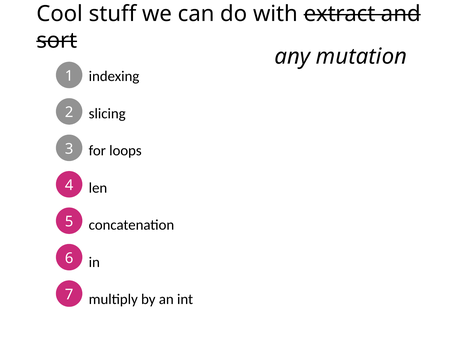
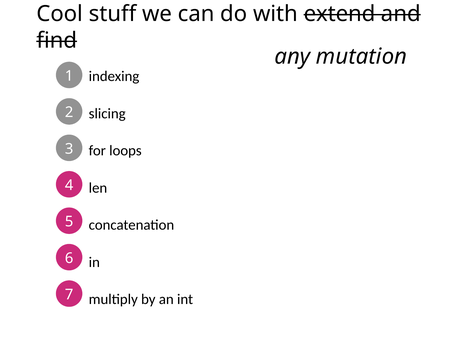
extract: extract -> extend
sort: sort -> find
